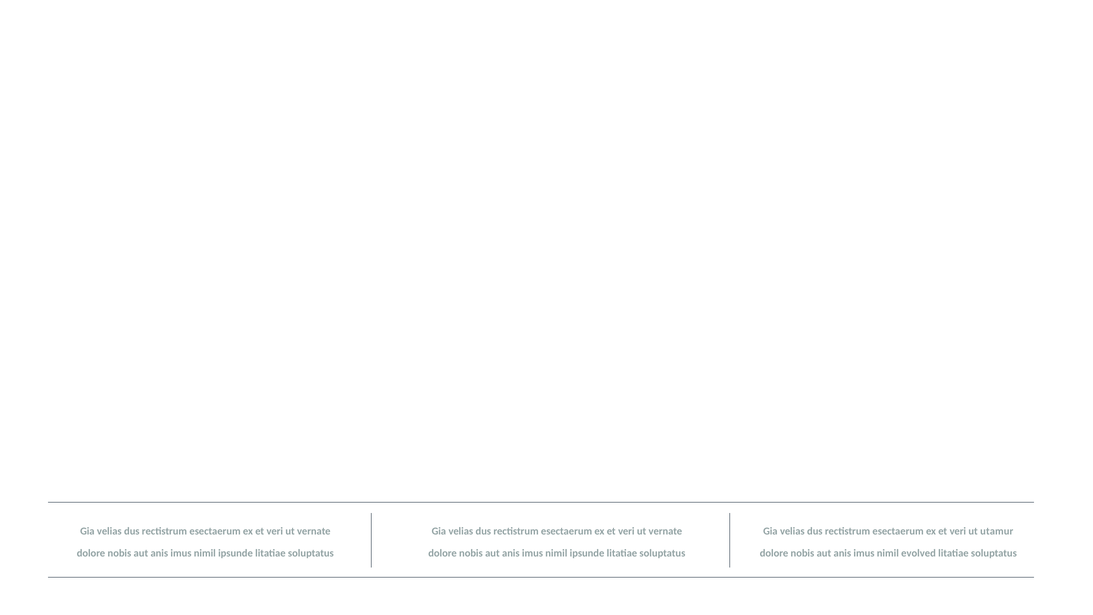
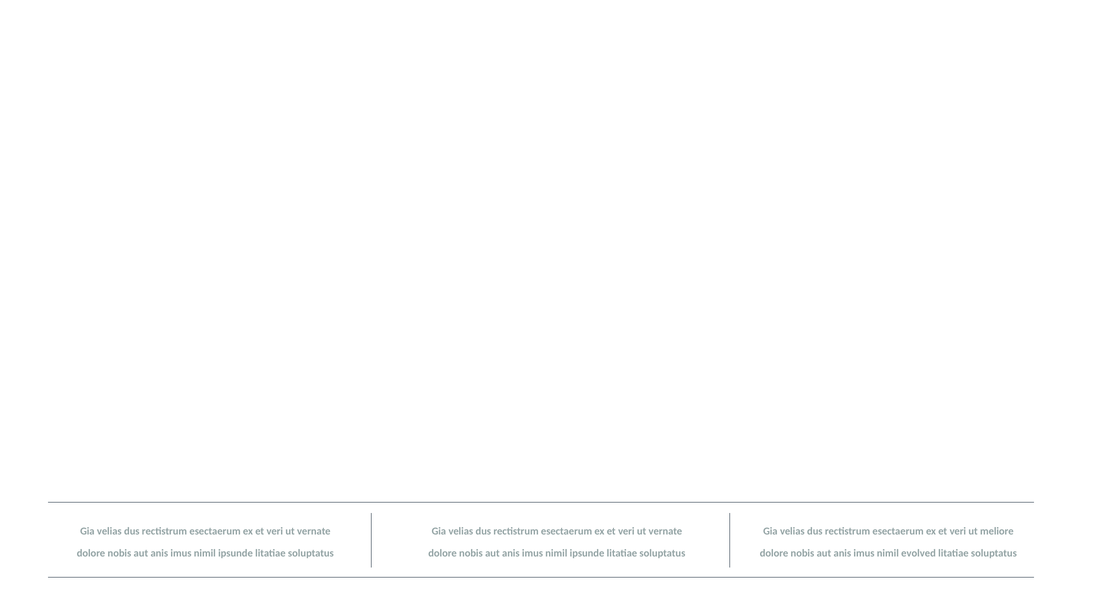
utamur: utamur -> meliore
